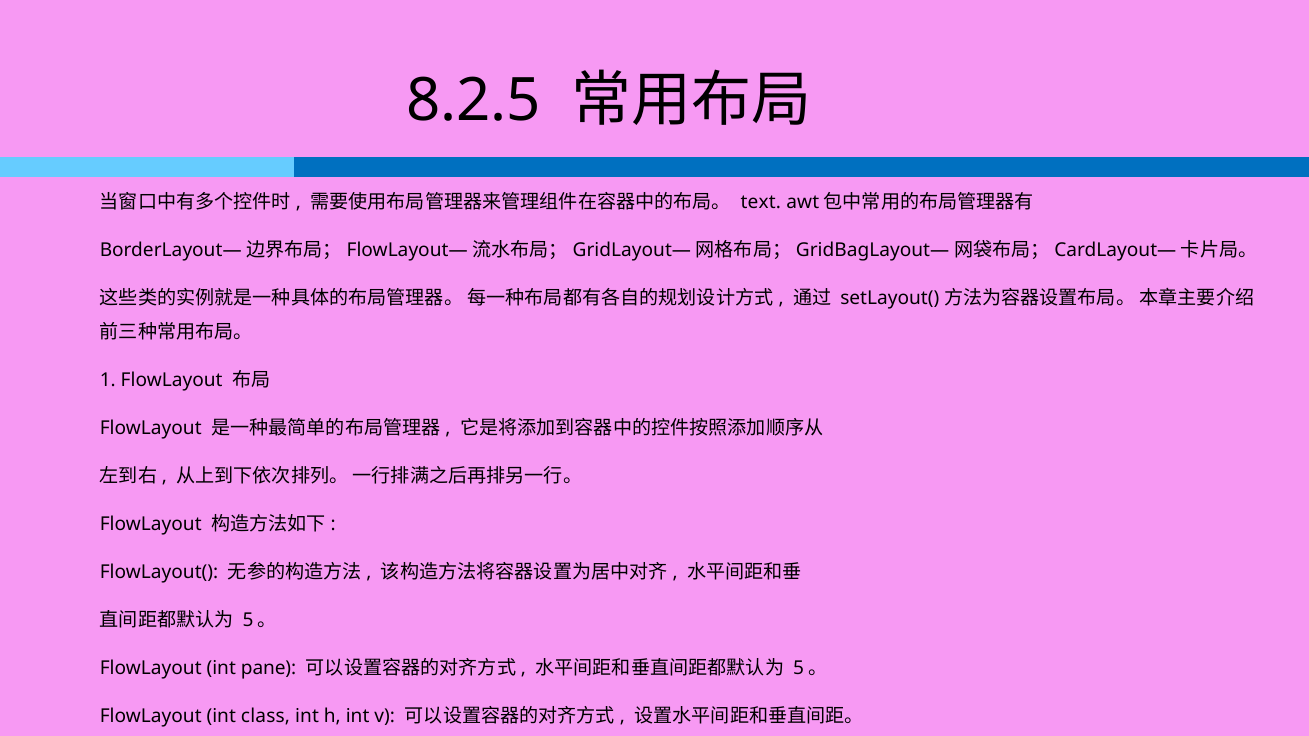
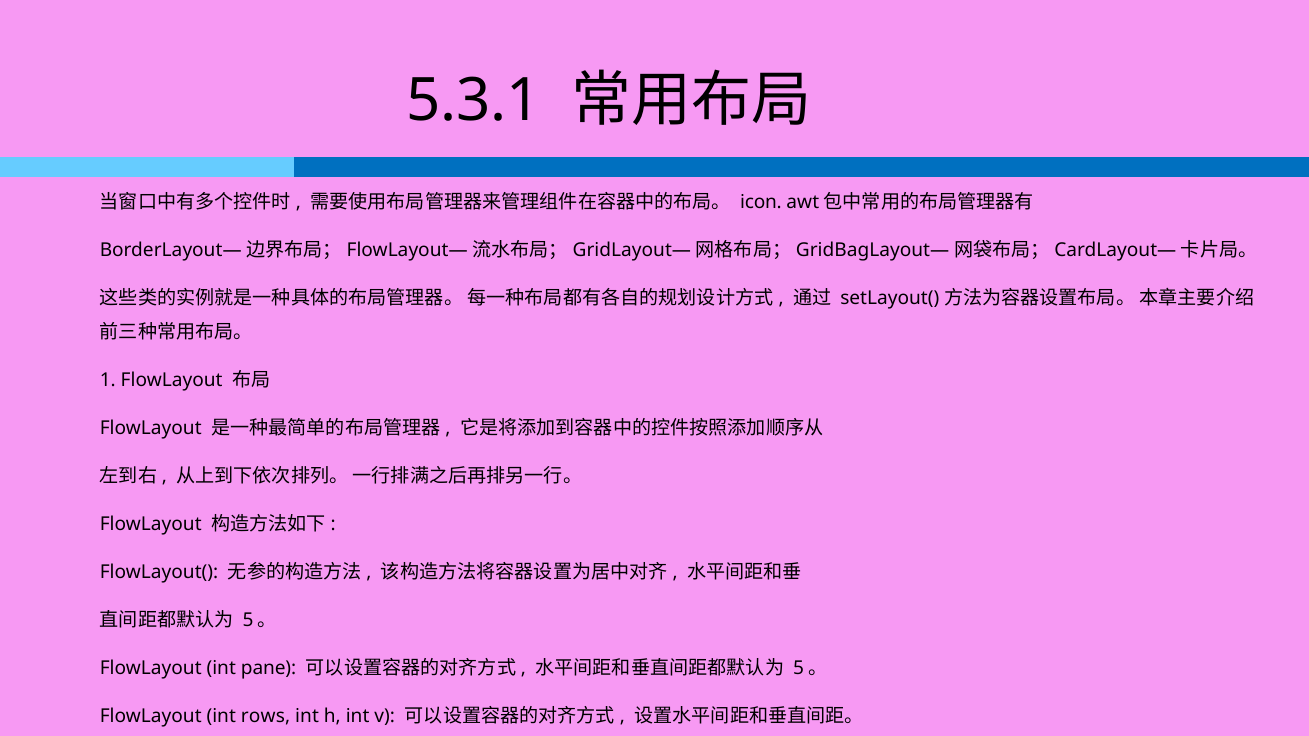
8.2.5: 8.2.5 -> 5.3.1
text: text -> icon
class: class -> rows
